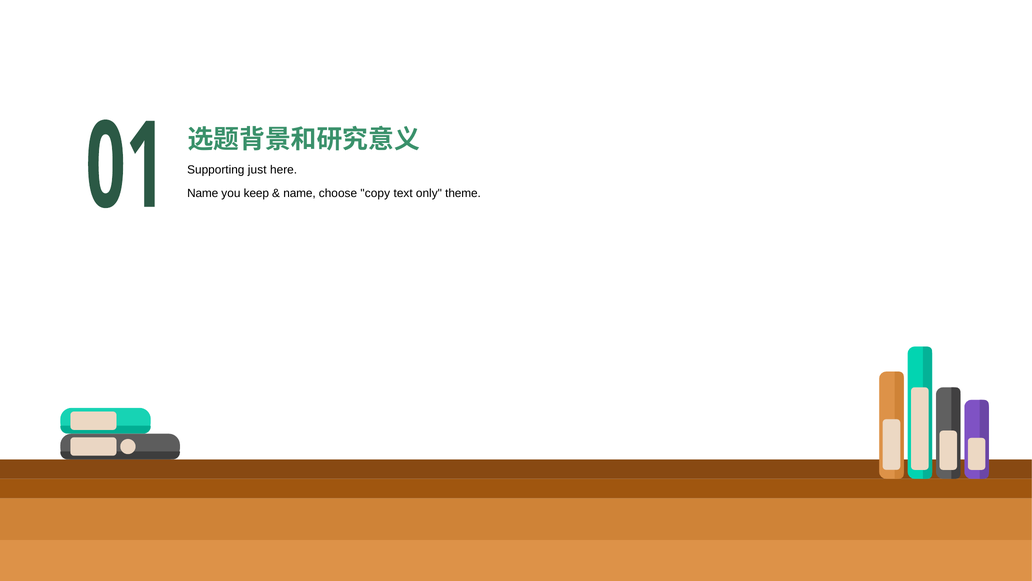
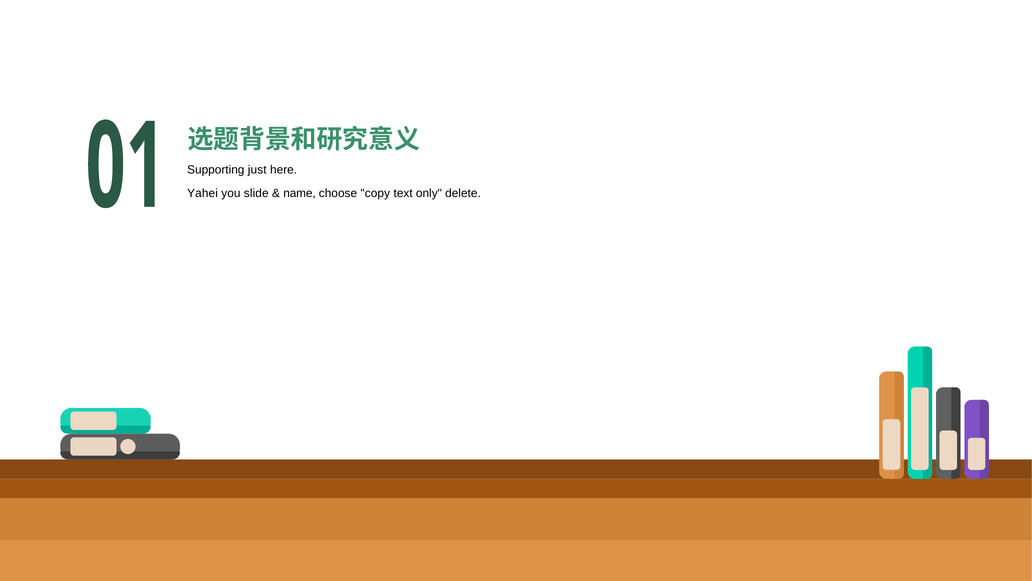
Name at (203, 193): Name -> Yahei
keep: keep -> slide
theme: theme -> delete
